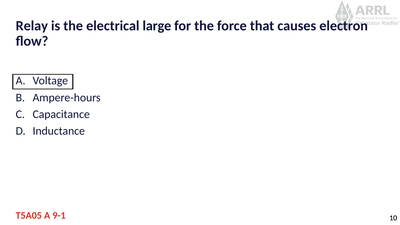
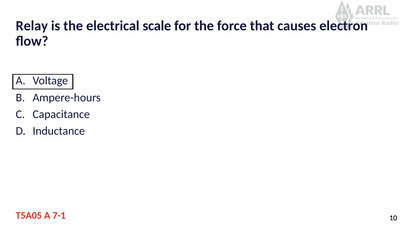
large: large -> scale
9-1: 9-1 -> 7-1
